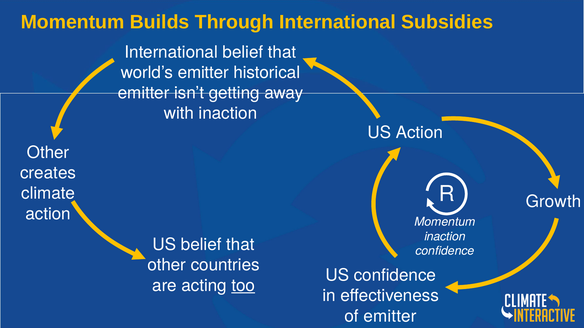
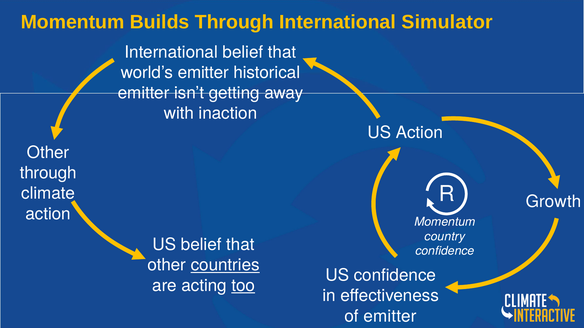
Subsidies: Subsidies -> Simulator
creates at (48, 173): creates -> through
inaction at (445, 237): inaction -> country
countries underline: none -> present
